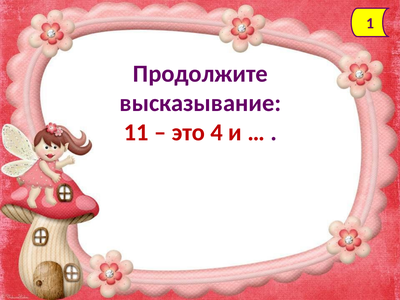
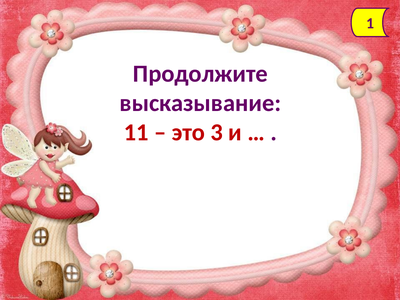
4: 4 -> 3
